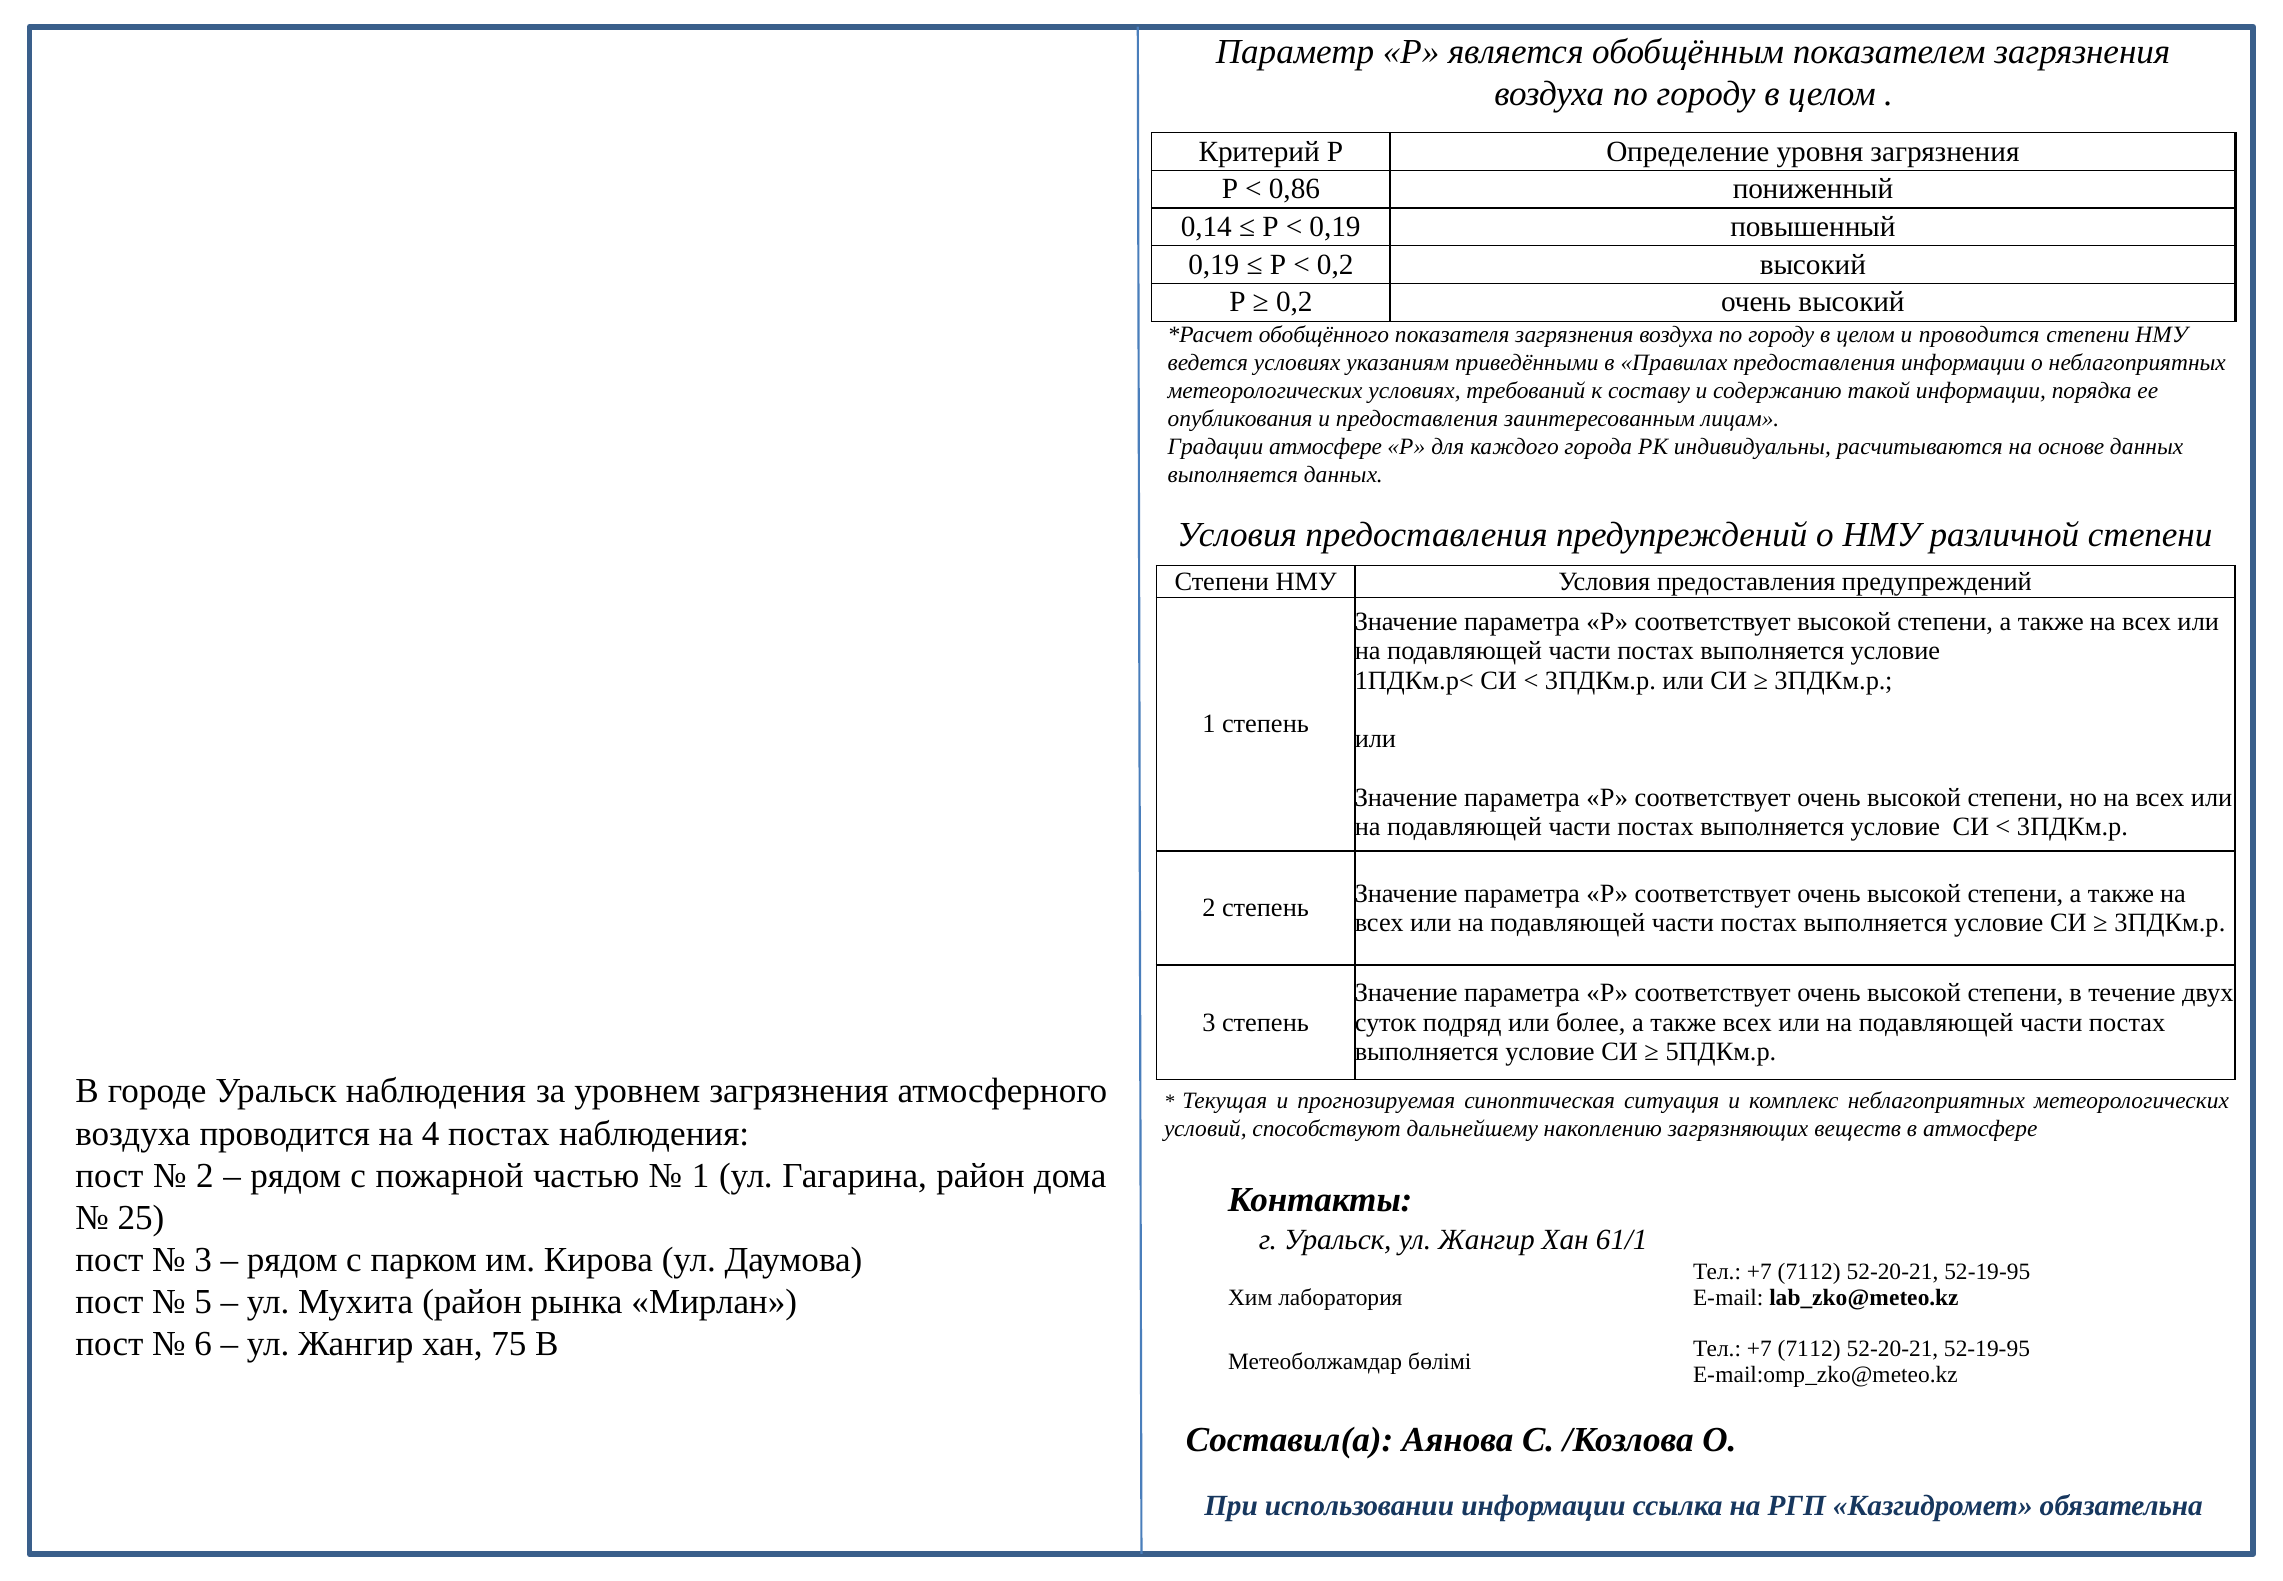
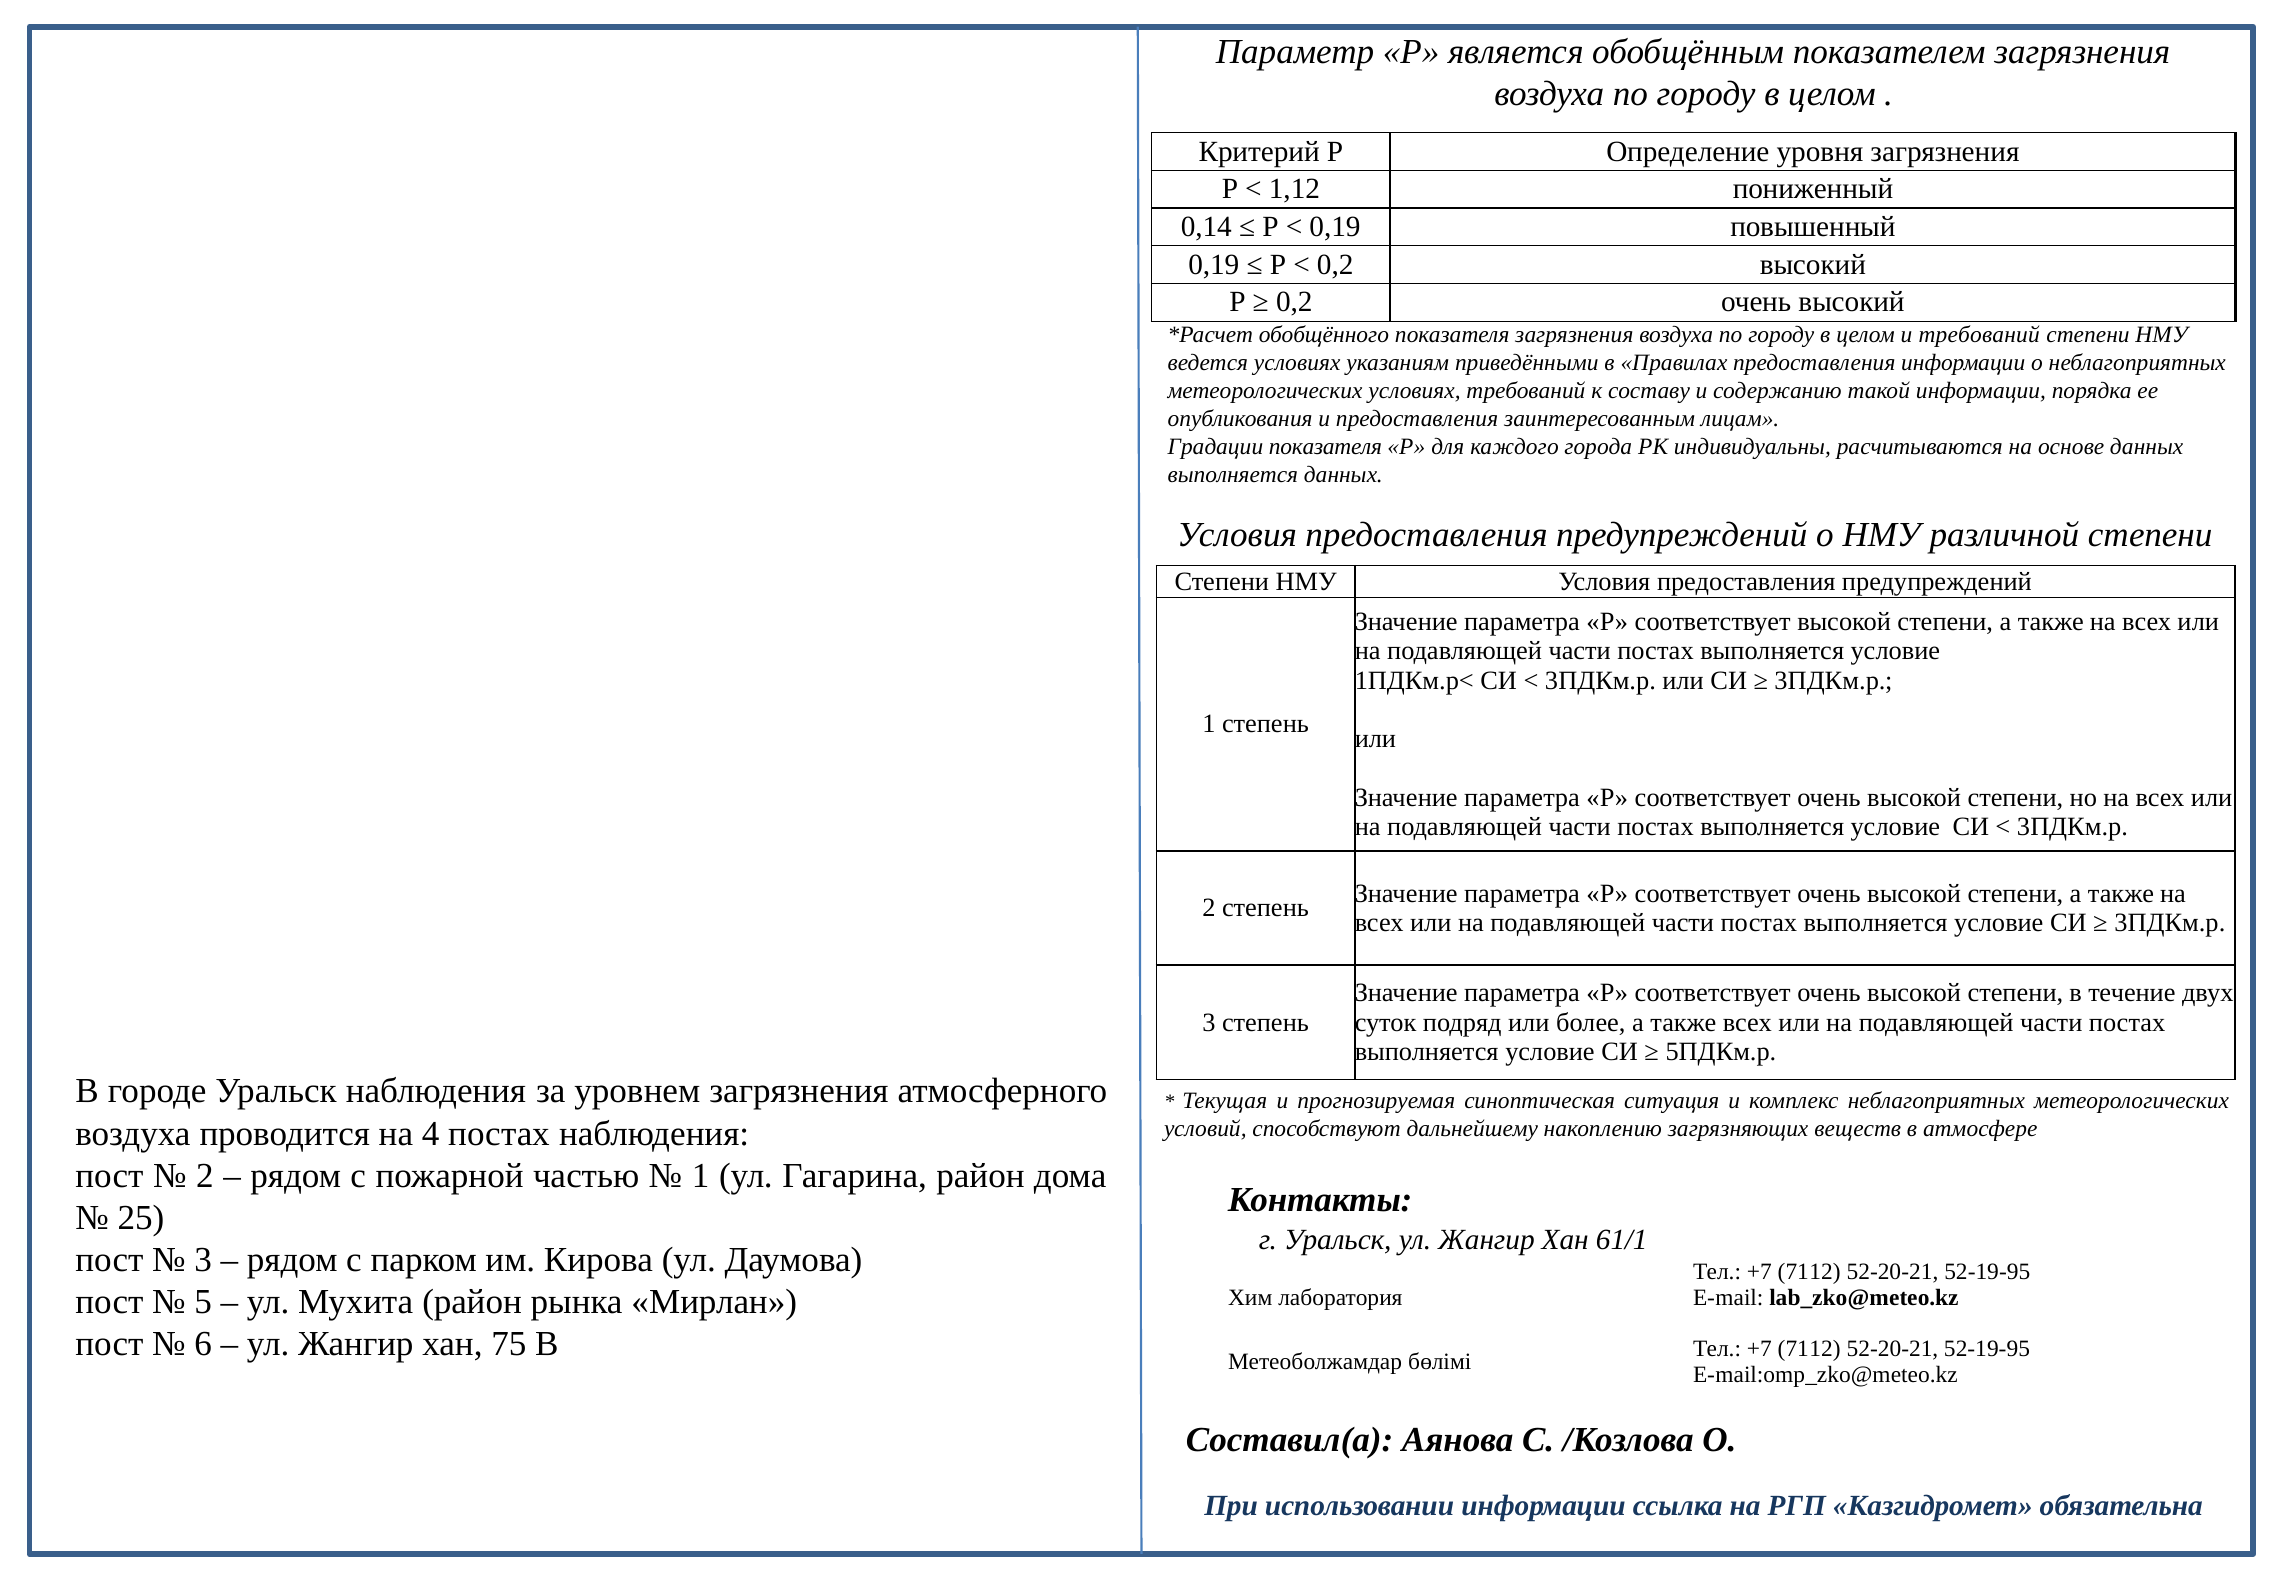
0,86: 0,86 -> 1,12
и проводится: проводится -> требований
Градации атмосфере: атмосфере -> показателя
